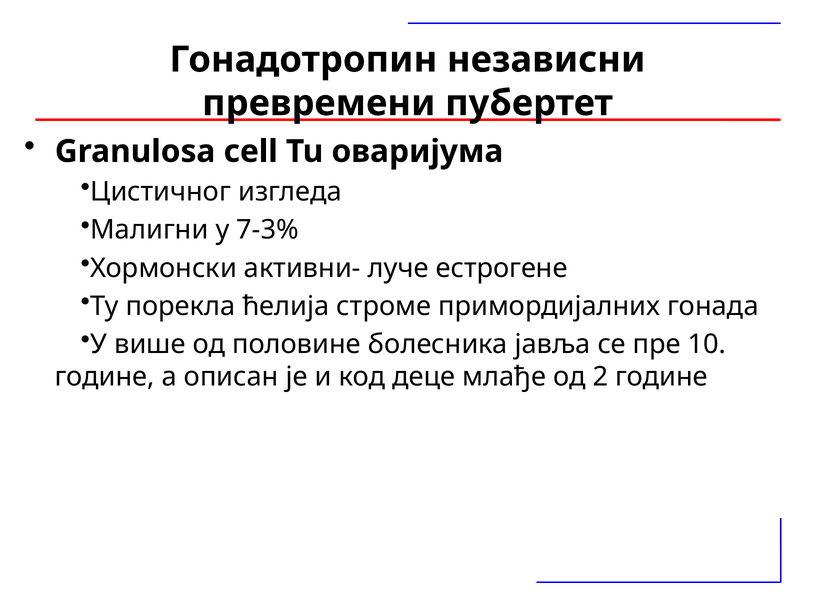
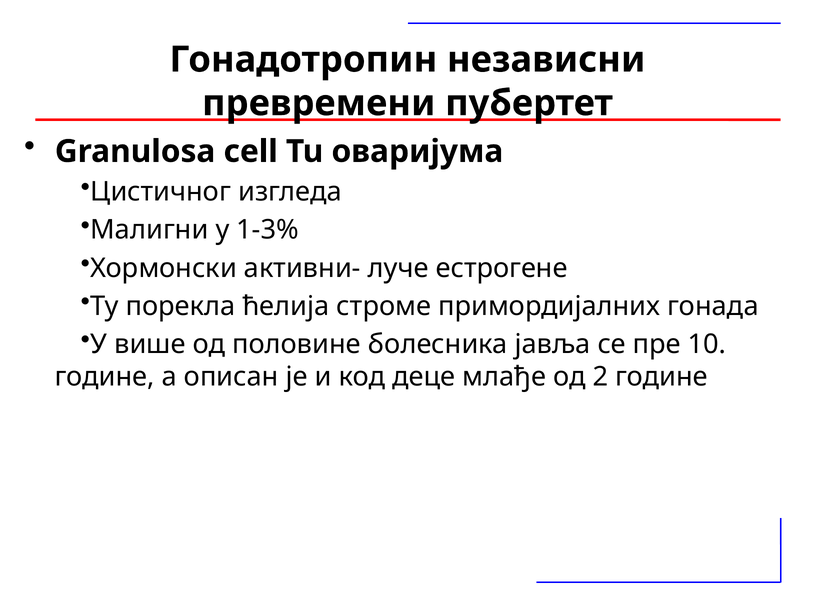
7-3%: 7-3% -> 1-3%
